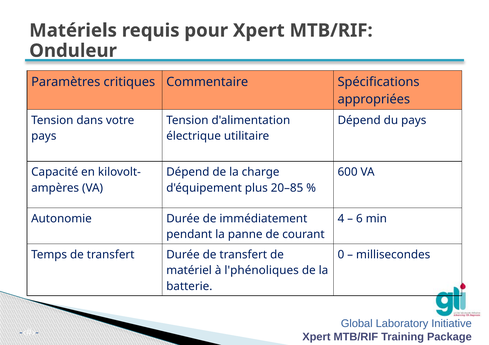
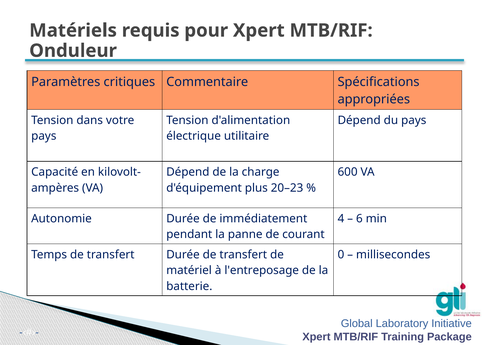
20–85: 20–85 -> 20–23
l'phénoliques: l'phénoliques -> l'entreposage
